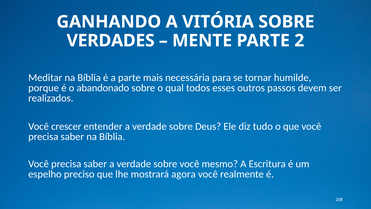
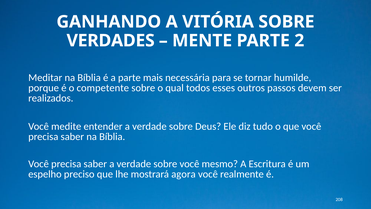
abandonado: abandonado -> competente
crescer: crescer -> medite
